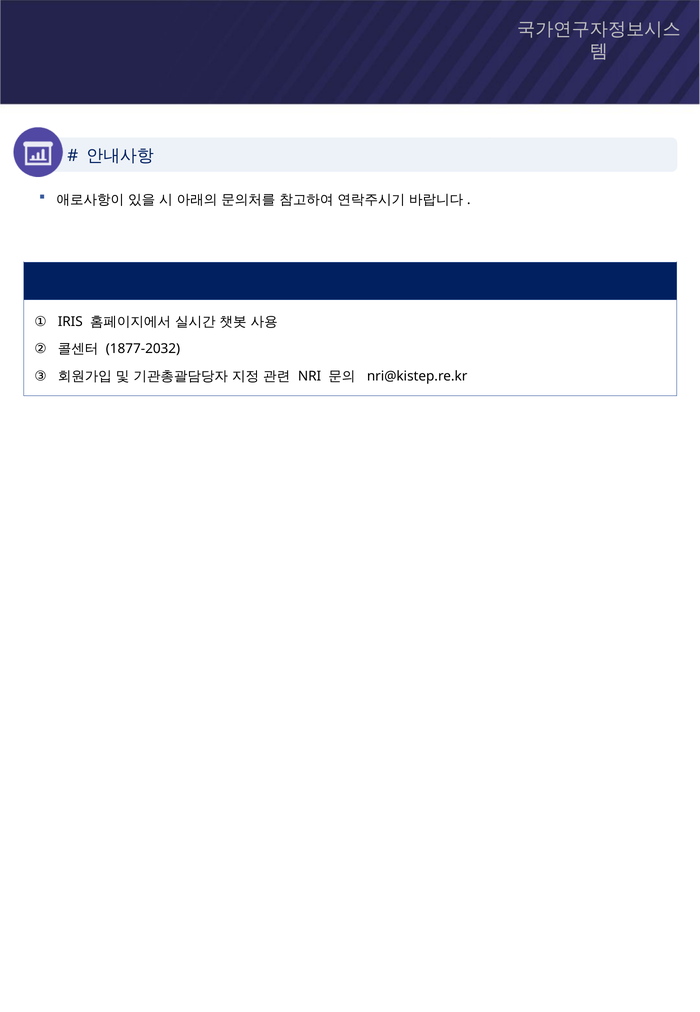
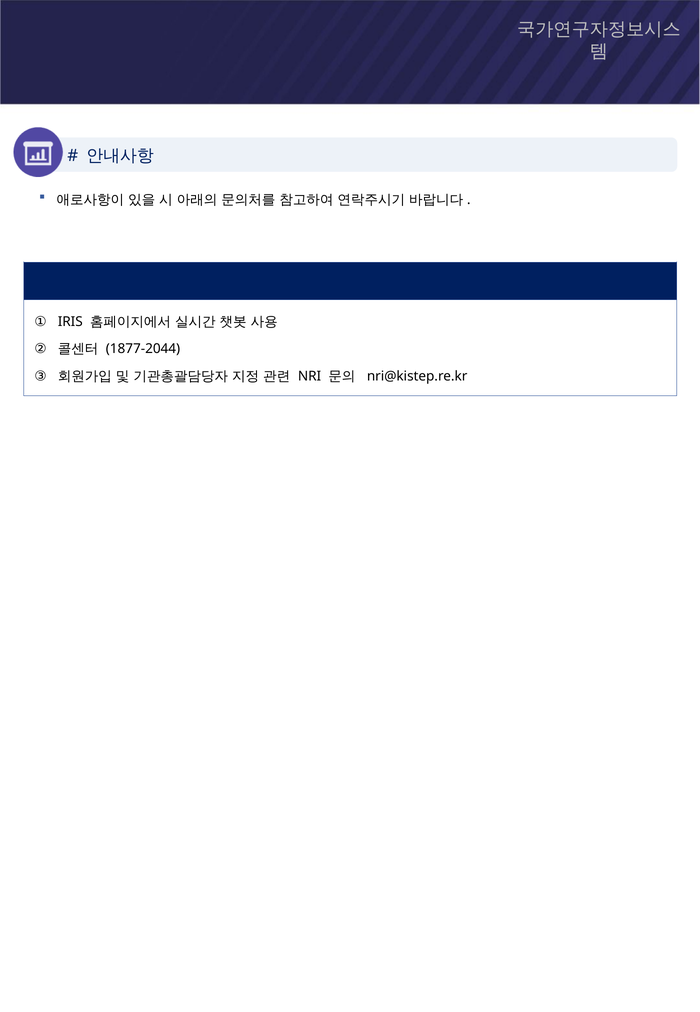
1877-2032: 1877-2032 -> 1877-2044
